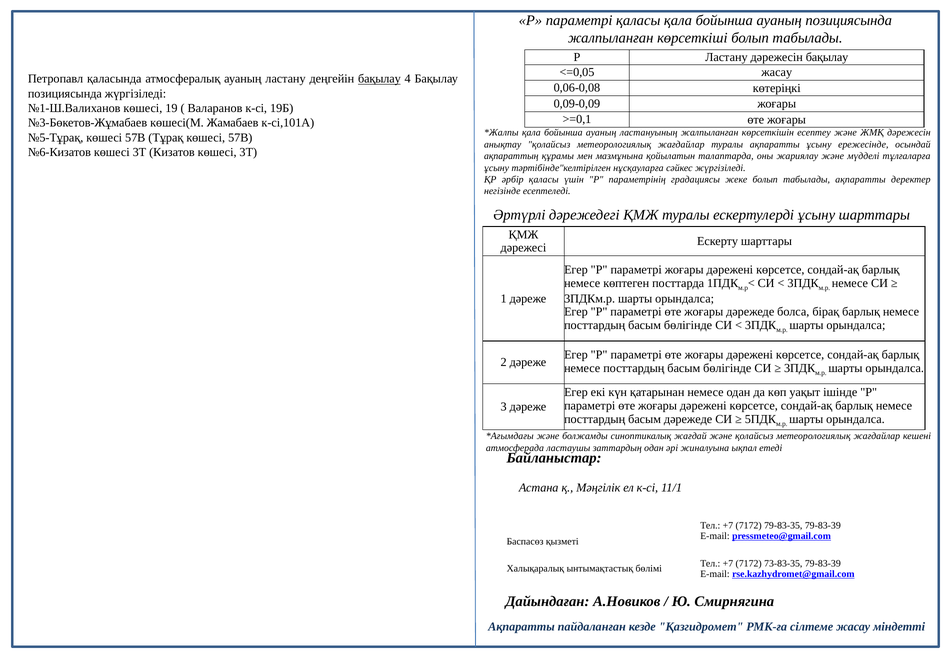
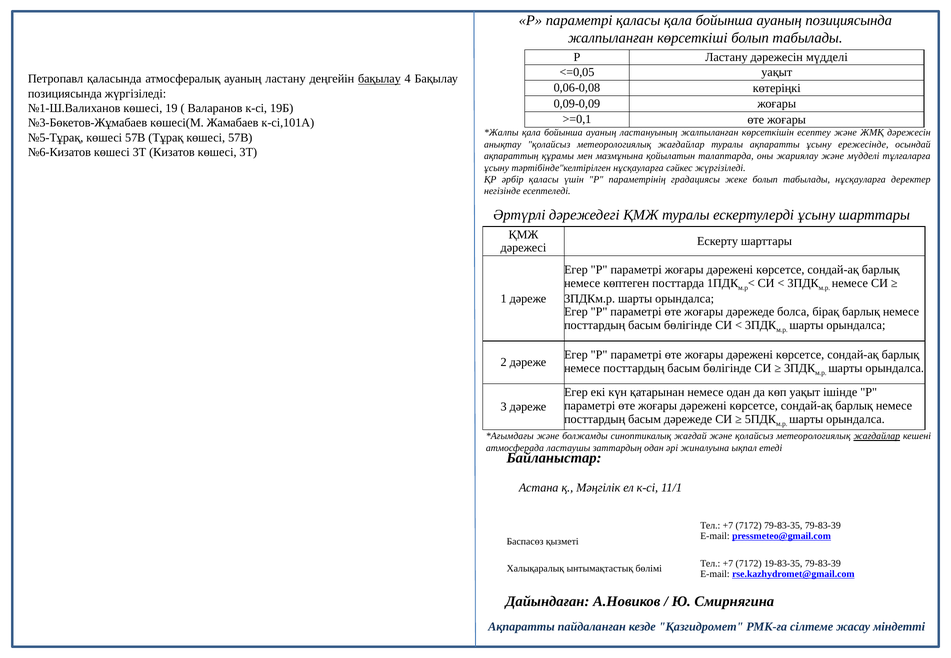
дәрежесін бақылау: бақылау -> мүдделі
<=0,05 жасау: жасау -> уақыт
табылады ақпаратты: ақпаратты -> нұсқауларға
жағдайлар at (877, 437) underline: none -> present
73-83-35: 73-83-35 -> 19-83-35
